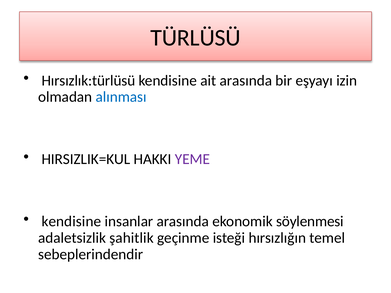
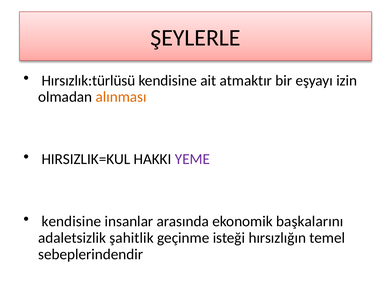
TÜRLÜSÜ: TÜRLÜSÜ -> ŞEYLERLE
ait arasında: arasında -> atmaktır
alınması colour: blue -> orange
söylenmesi: söylenmesi -> başkalarını
